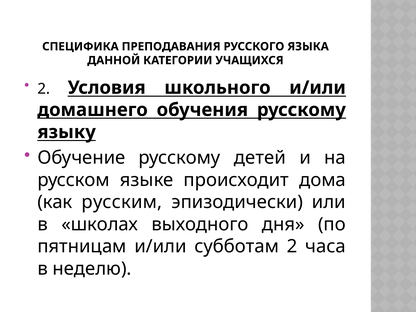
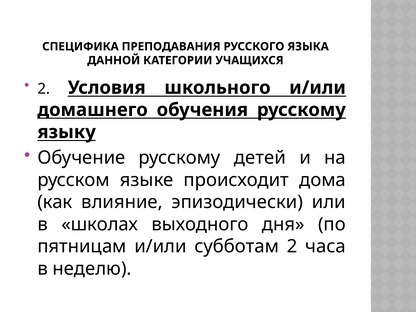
русским: русским -> влияние
